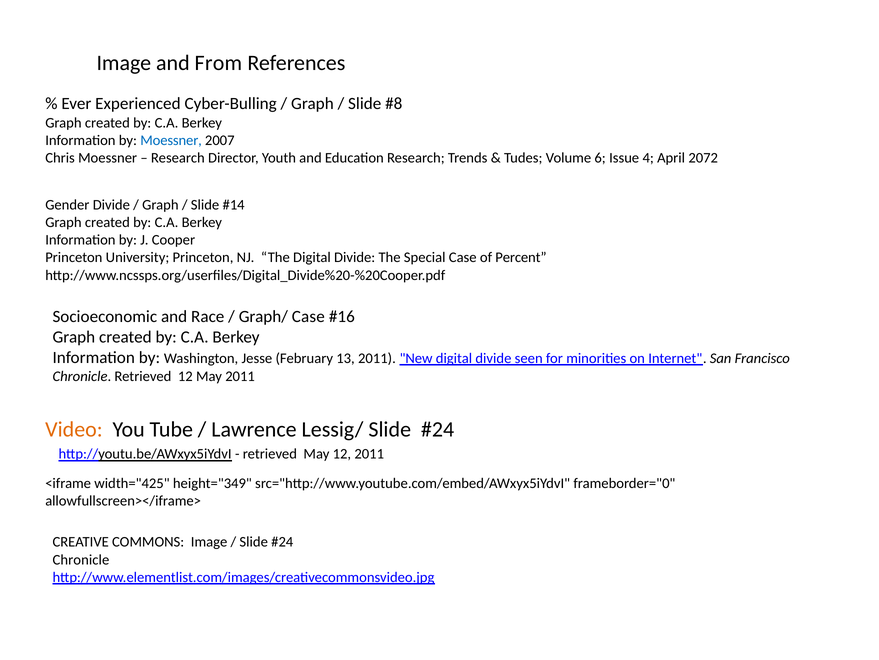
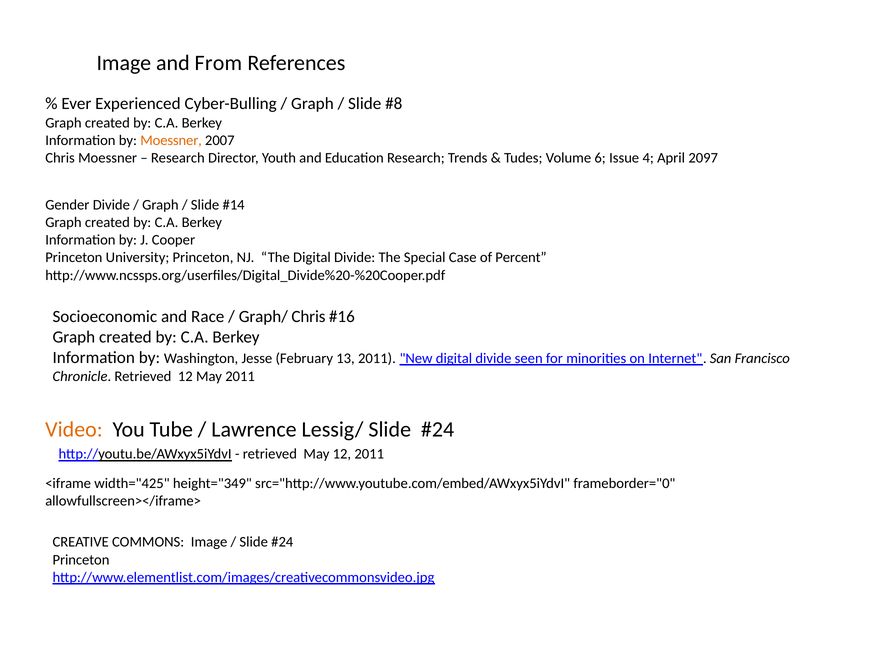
Moessner at (171, 140) colour: blue -> orange
2072: 2072 -> 2097
Graph/ Case: Case -> Chris
Chronicle at (81, 559): Chronicle -> Princeton
